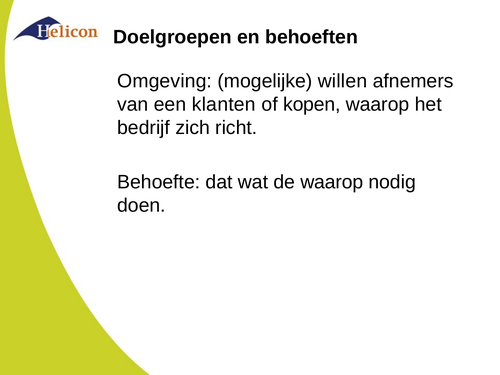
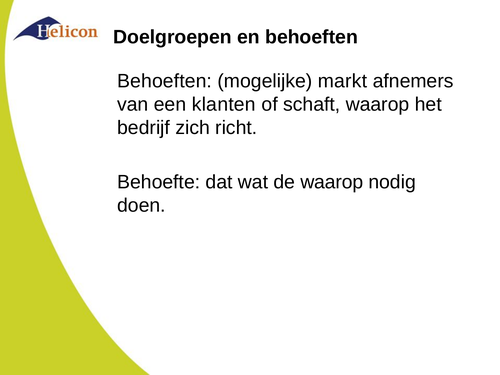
Omgeving at (165, 81): Omgeving -> Behoeften
willen: willen -> markt
kopen: kopen -> schaft
